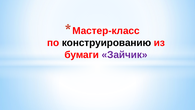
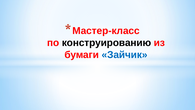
Зайчик colour: purple -> blue
